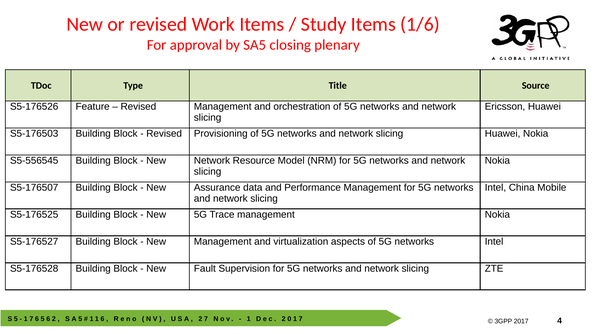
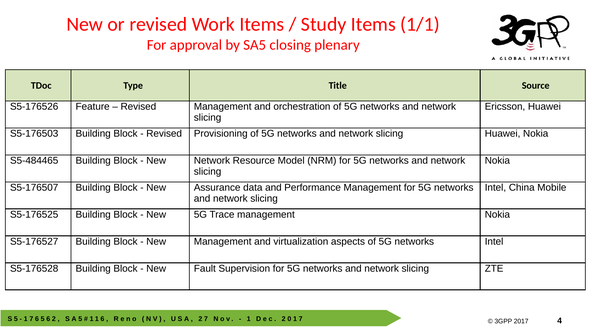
1/6: 1/6 -> 1/1
S5-556545: S5-556545 -> S5-484465
